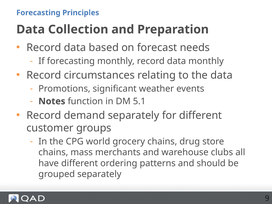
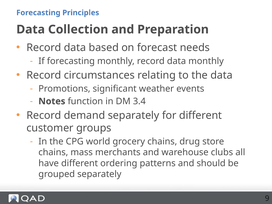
5.1: 5.1 -> 3.4
